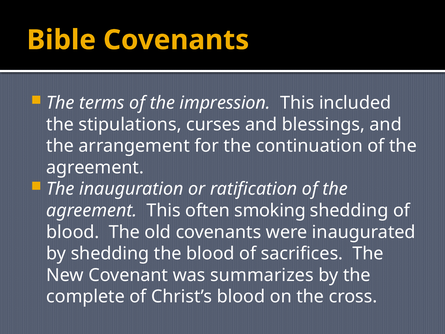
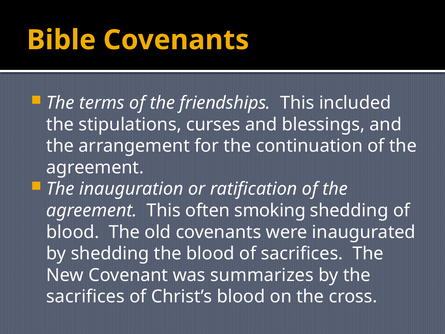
impression: impression -> friendships
complete at (86, 296): complete -> sacrifices
